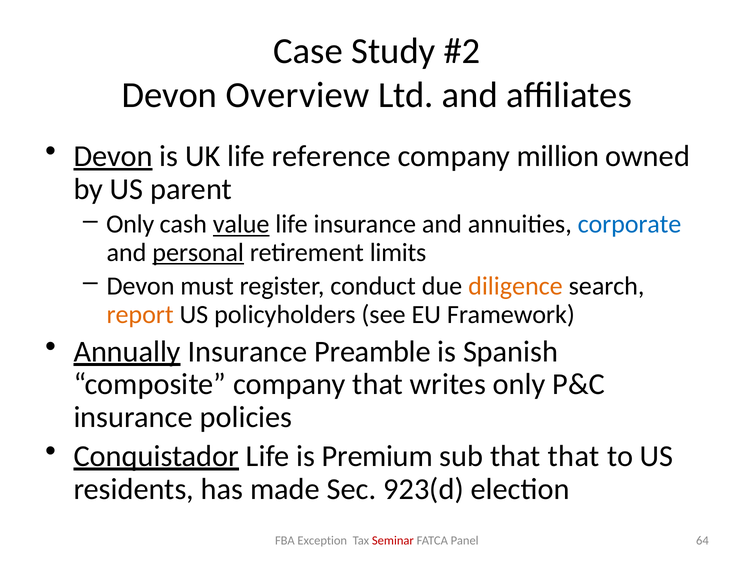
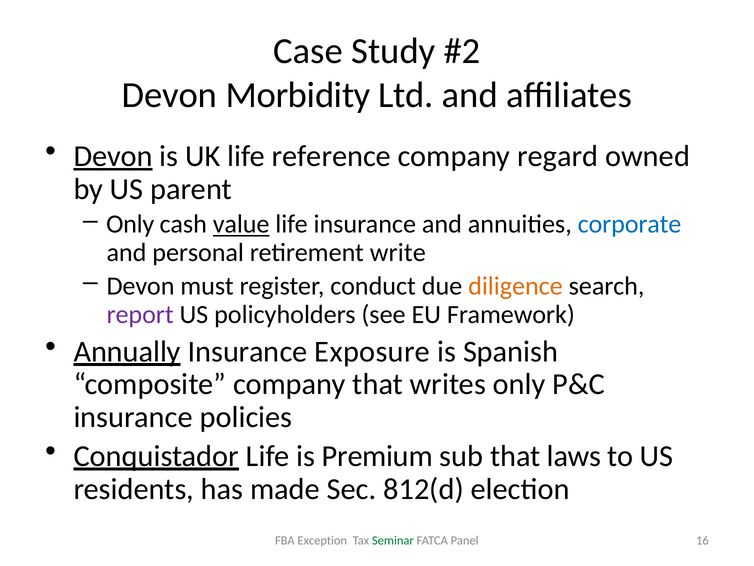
Overview: Overview -> Morbidity
million: million -> regard
personal underline: present -> none
limits: limits -> write
report colour: orange -> purple
Preamble: Preamble -> Exposure
that that: that -> laws
923(d: 923(d -> 812(d
Seminar colour: red -> green
64: 64 -> 16
